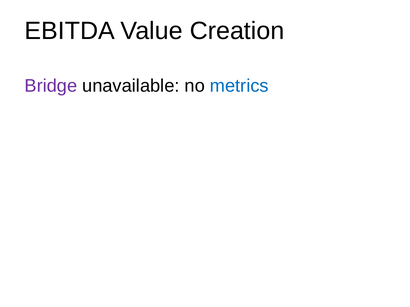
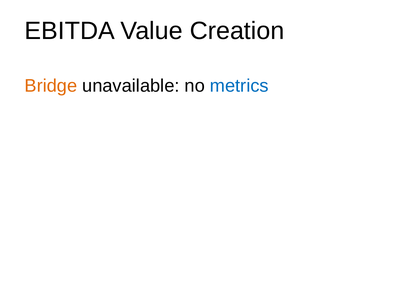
Bridge colour: purple -> orange
